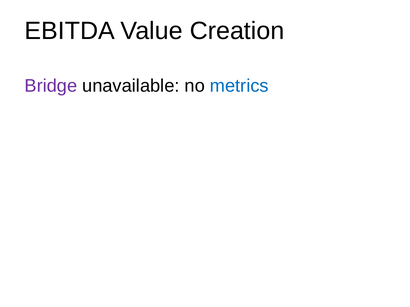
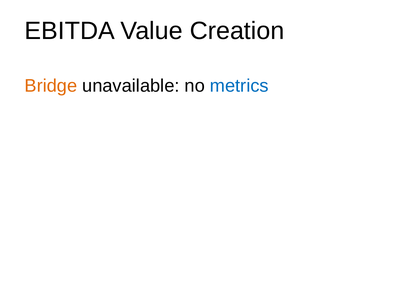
Bridge colour: purple -> orange
